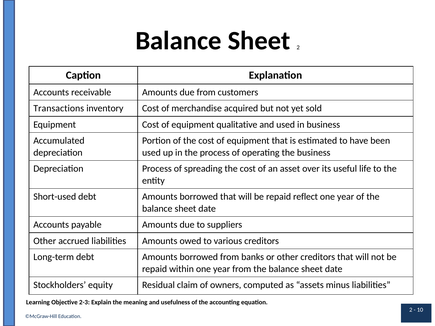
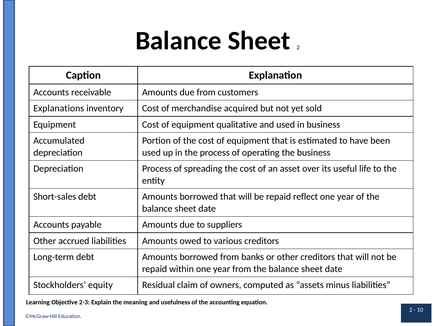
Transactions: Transactions -> Explanations
Short-used: Short-used -> Short-sales
